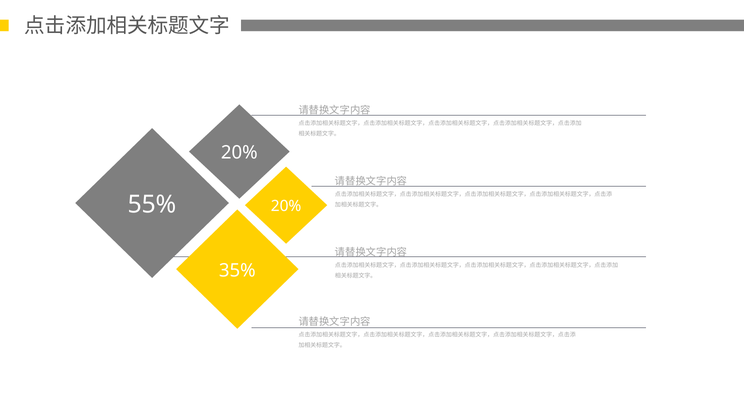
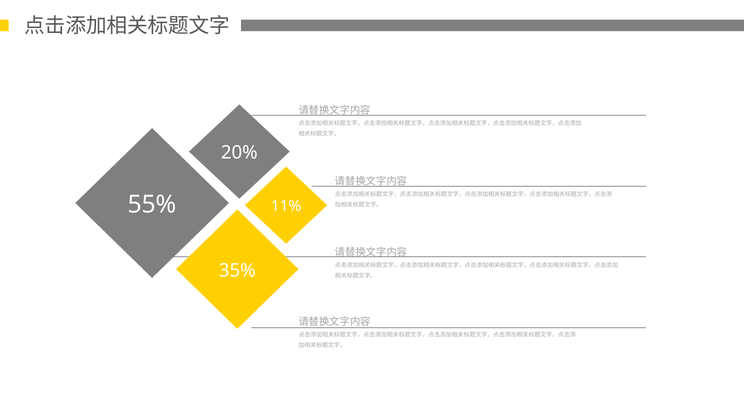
55% 20%: 20% -> 11%
